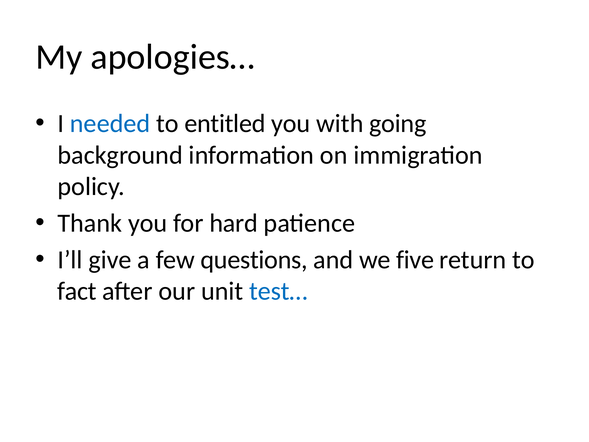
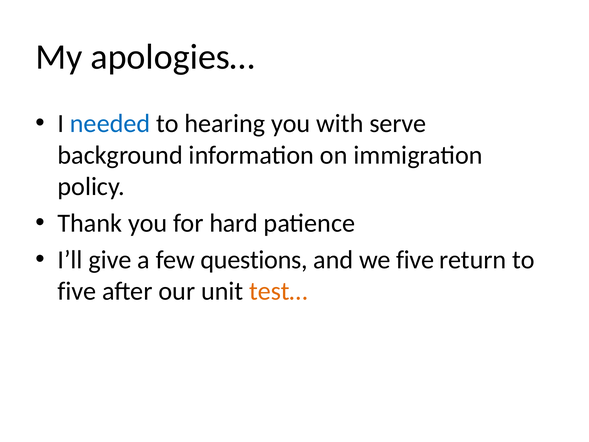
entitled: entitled -> hearing
going: going -> serve
fact at (77, 291): fact -> five
test… colour: blue -> orange
